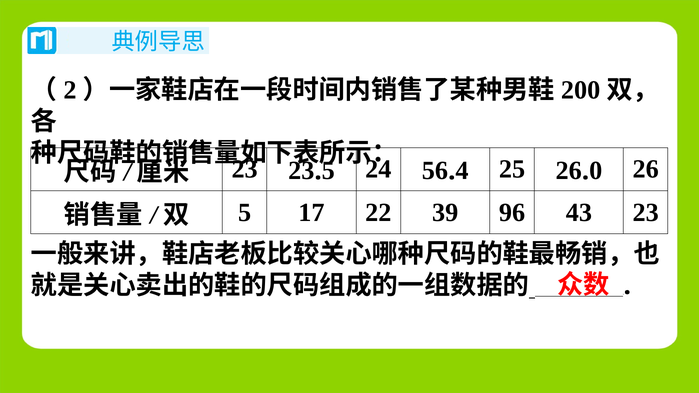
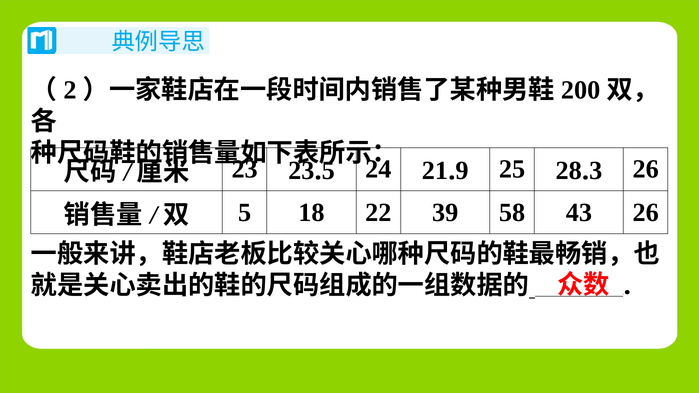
56: 56 -> 21
4: 4 -> 9
25 26: 26 -> 28
0: 0 -> 3
17: 17 -> 18
96: 96 -> 58
43 23: 23 -> 26
